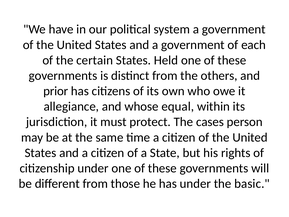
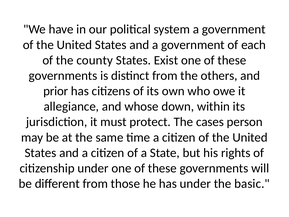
certain: certain -> county
Held: Held -> Exist
equal: equal -> down
